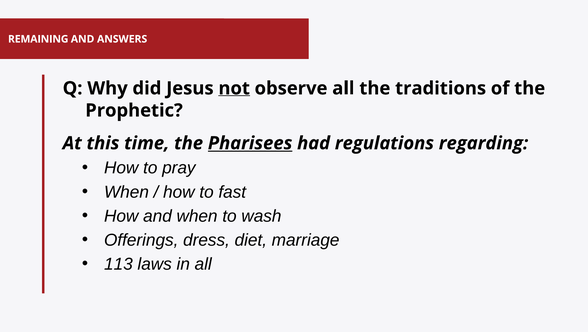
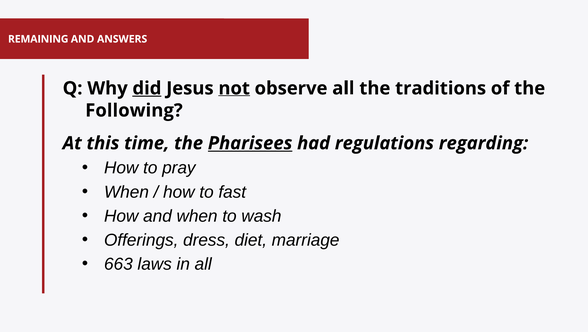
did underline: none -> present
Prophetic: Prophetic -> Following
113: 113 -> 663
